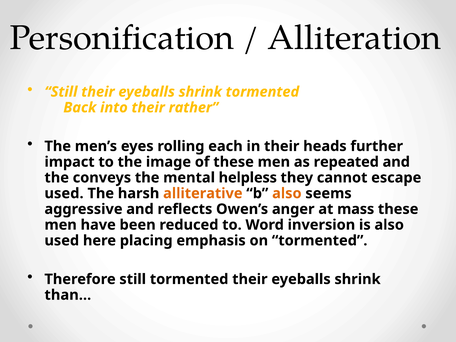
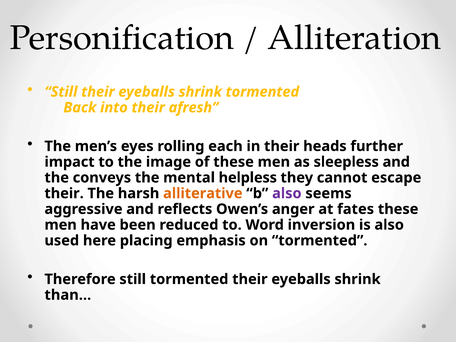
rather: rather -> afresh
repeated: repeated -> sleepless
used at (64, 193): used -> their
also at (287, 193) colour: orange -> purple
mass: mass -> fates
